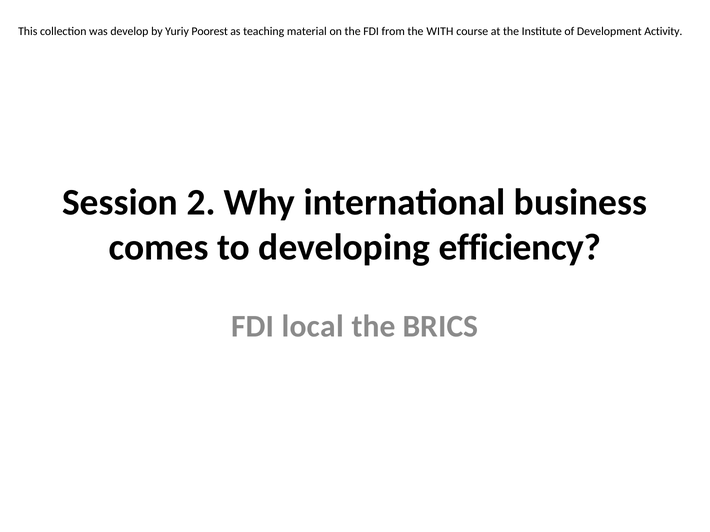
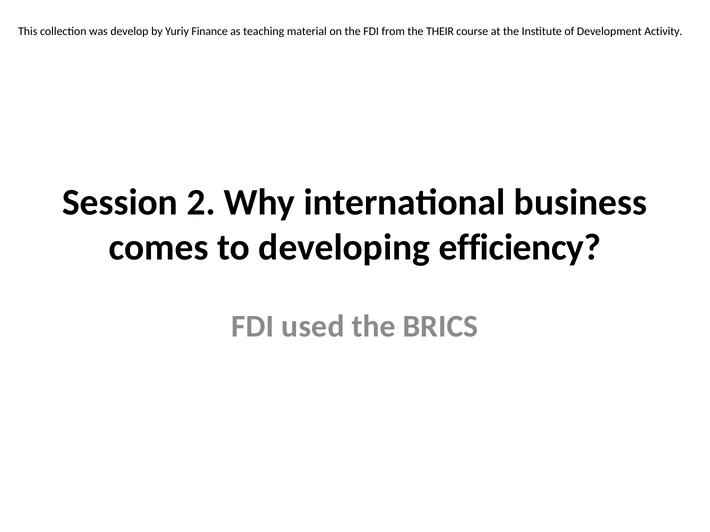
Poorest: Poorest -> Finance
WITH: WITH -> THEIR
local: local -> used
